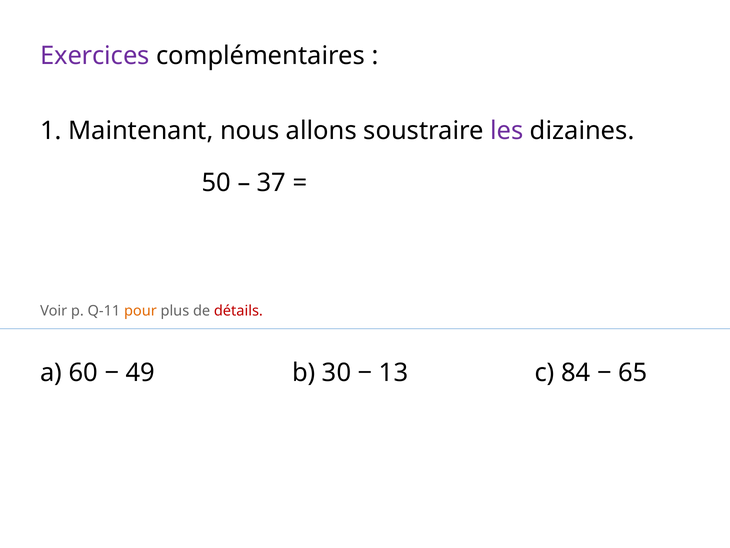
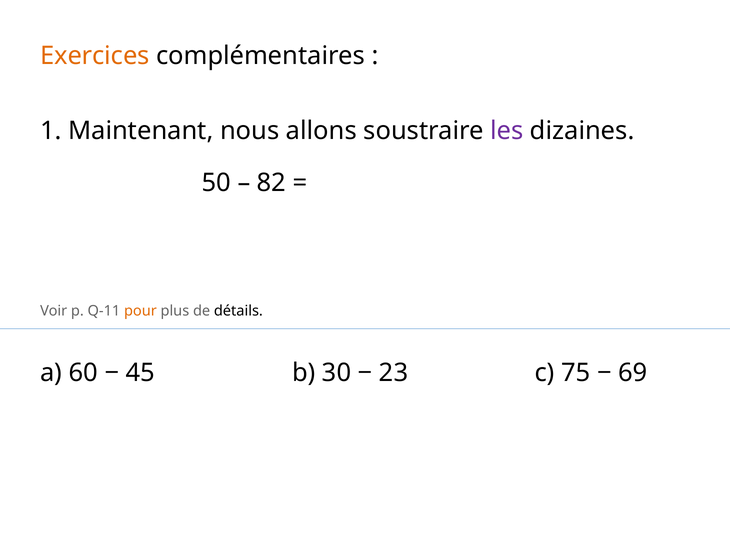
Exercices colour: purple -> orange
37: 37 -> 82
détails colour: red -> black
49: 49 -> 45
13: 13 -> 23
84: 84 -> 75
65: 65 -> 69
